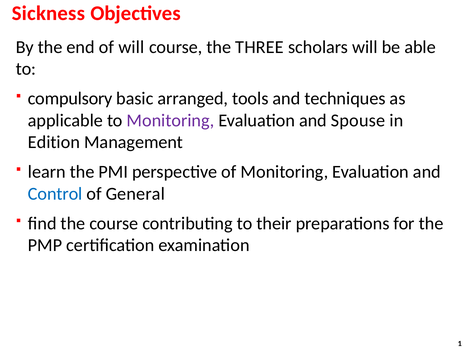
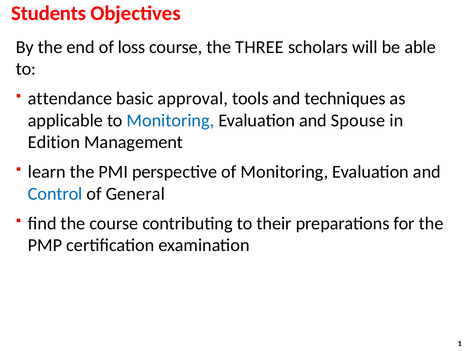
Sickness: Sickness -> Students
of will: will -> loss
compulsory: compulsory -> attendance
arranged: arranged -> approval
Monitoring at (170, 120) colour: purple -> blue
